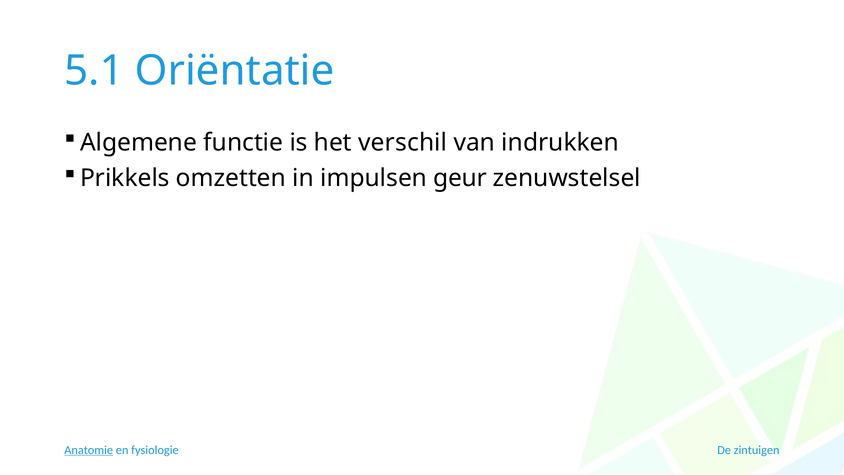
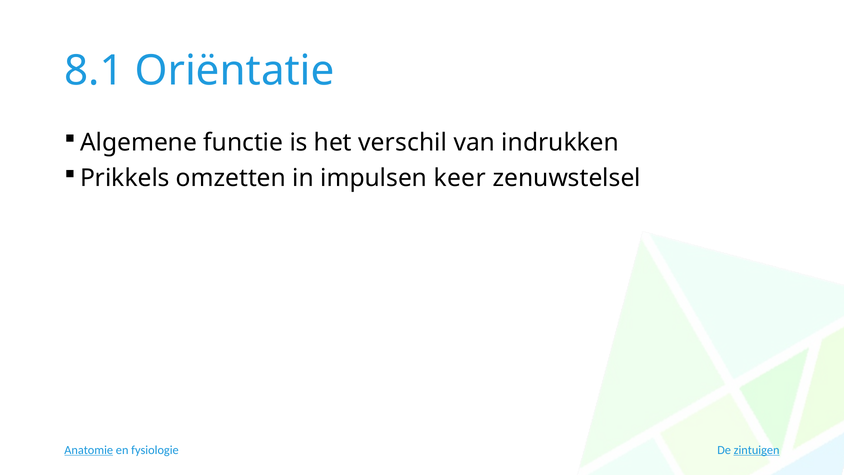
5.1: 5.1 -> 8.1
geur: geur -> keer
zintuigen underline: none -> present
